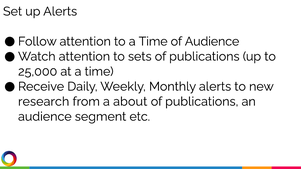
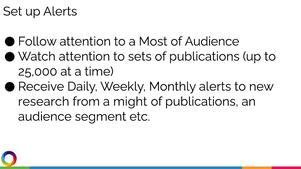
to a Time: Time -> Most
about: about -> might
